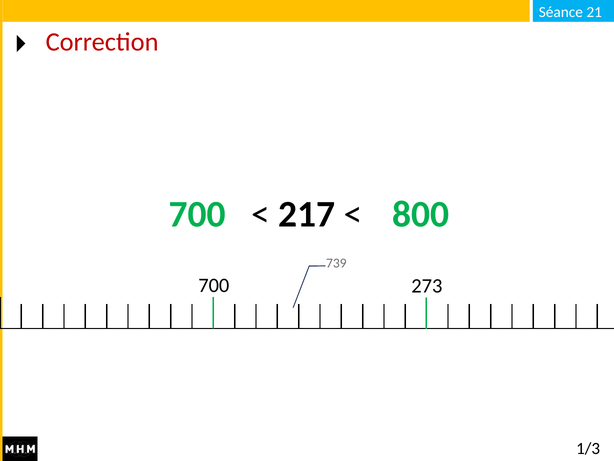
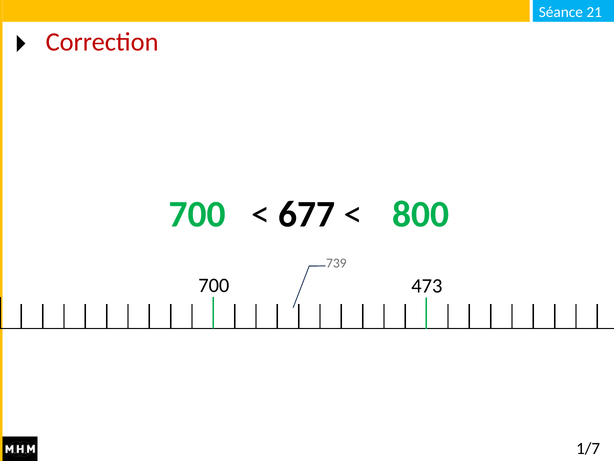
217: 217 -> 677
273: 273 -> 473
1/3: 1/3 -> 1/7
